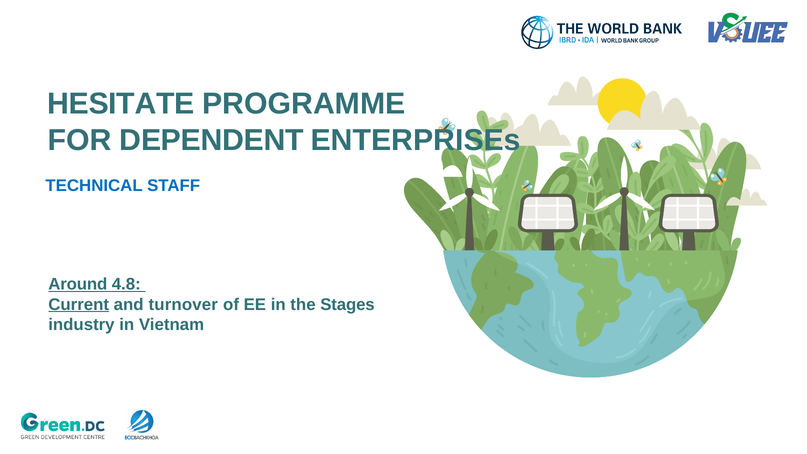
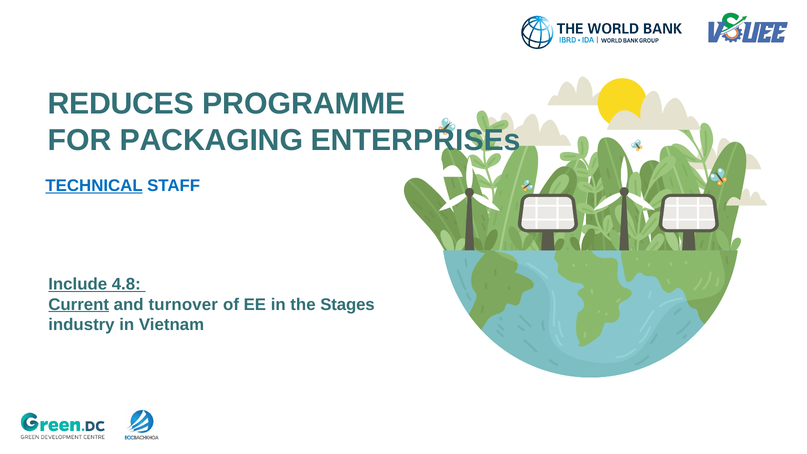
HESITATE: HESITATE -> REDUCES
DEPENDENT: DEPENDENT -> PACKAGING
TECHNICAL underline: none -> present
Around: Around -> Include
